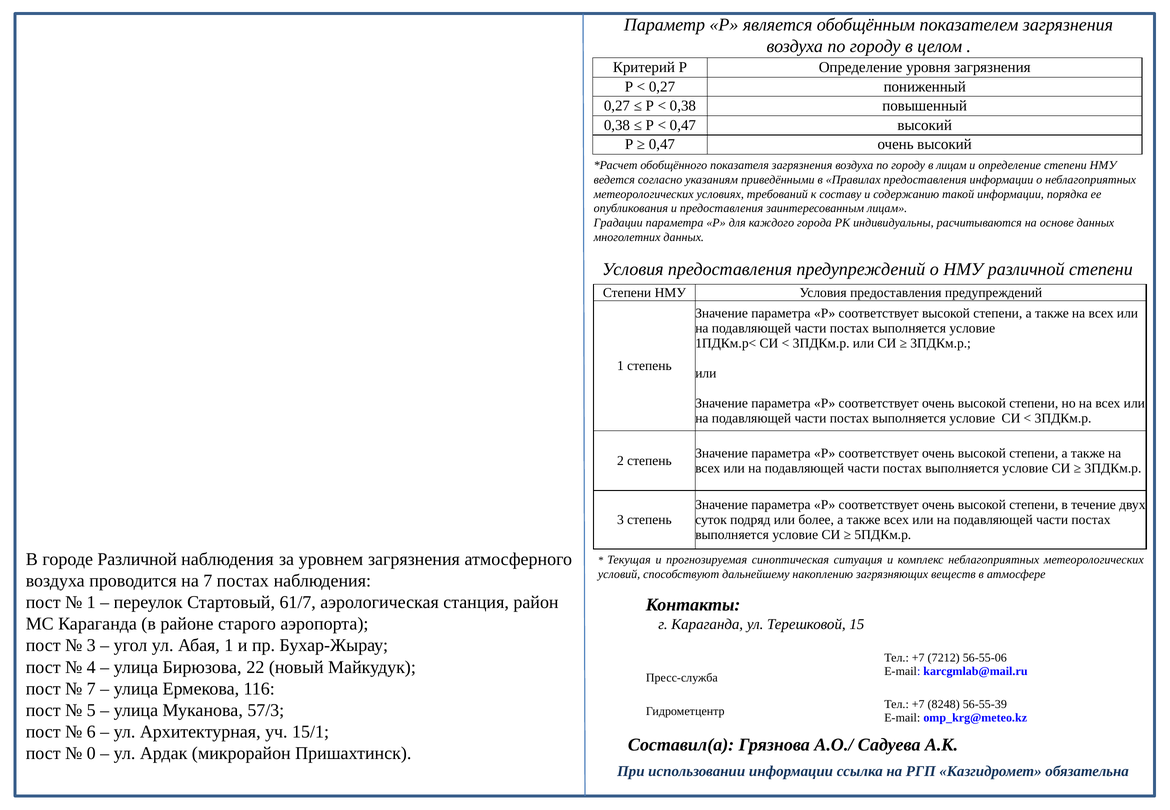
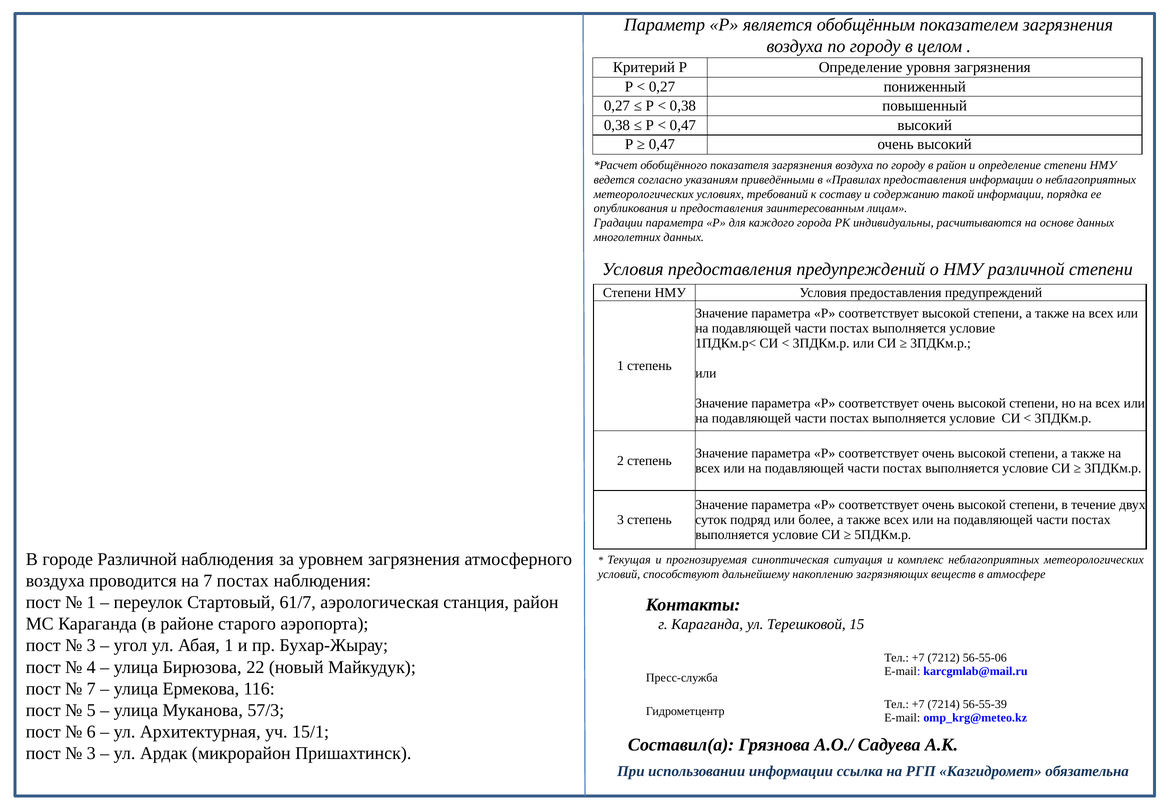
в лицам: лицам -> район
8248: 8248 -> 7214
0 at (91, 754): 0 -> 3
